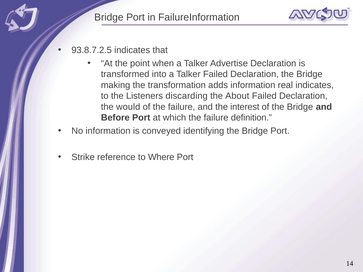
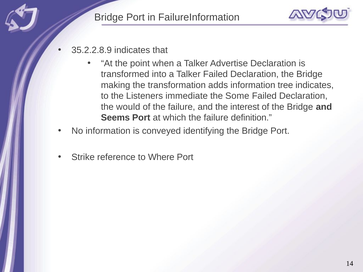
93.8.7.2.5: 93.8.7.2.5 -> 35.2.2.8.9
real: real -> tree
discarding: discarding -> immediate
About: About -> Some
Before: Before -> Seems
